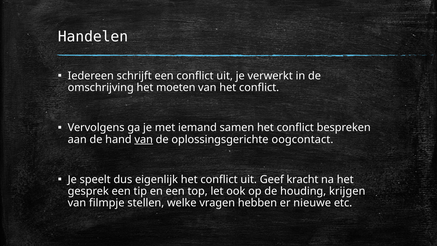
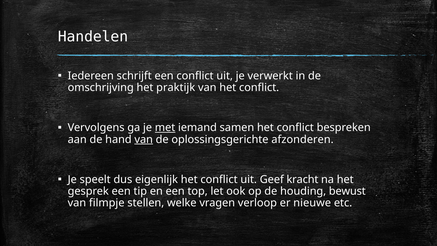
moeten: moeten -> praktijk
met underline: none -> present
oogcontact: oogcontact -> afzonderen
krijgen: krijgen -> bewust
hebben: hebben -> verloop
